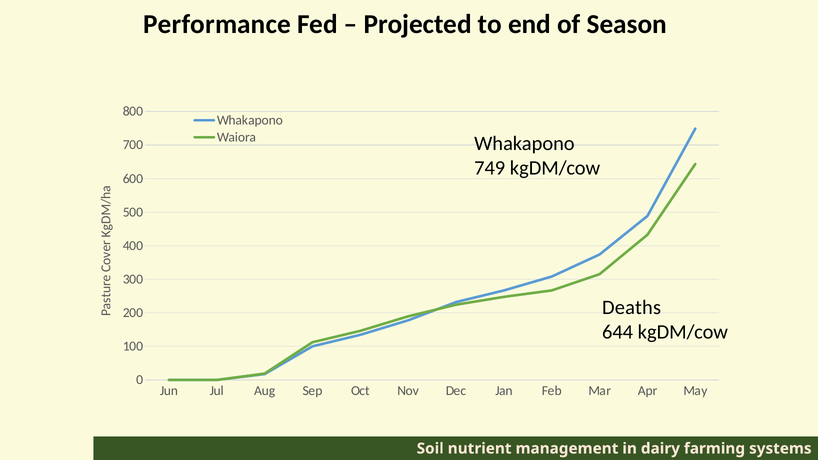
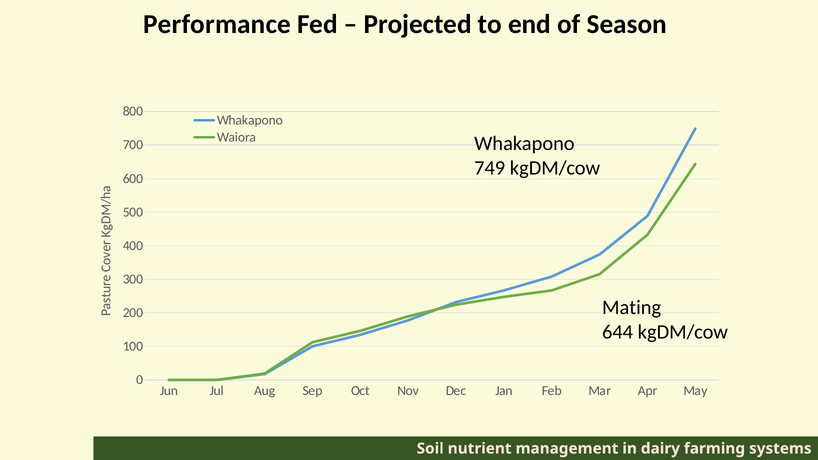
Deaths: Deaths -> Mating
